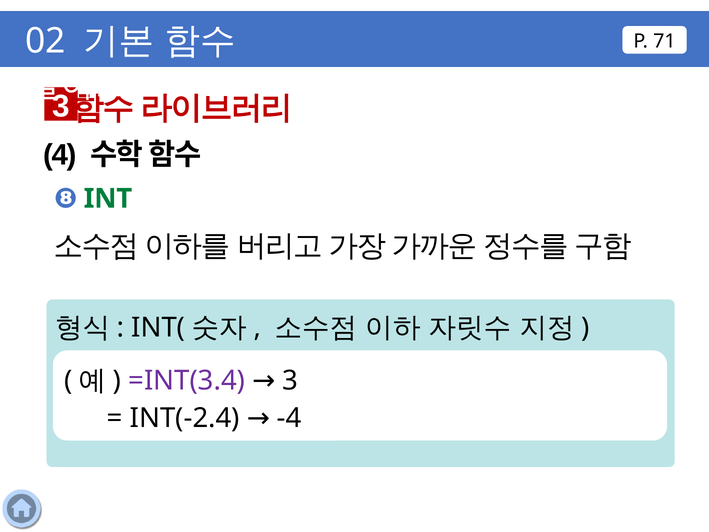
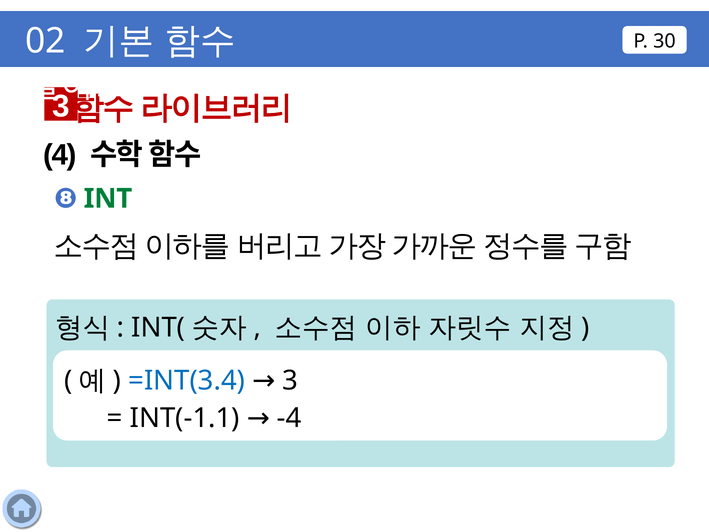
71: 71 -> 30
=INT(3.4 colour: purple -> blue
INT(-2.4: INT(-2.4 -> INT(-1.1
